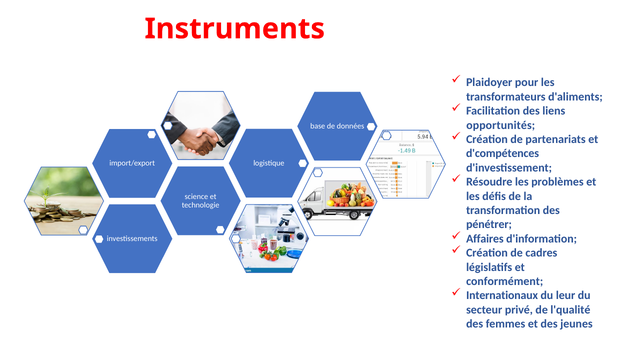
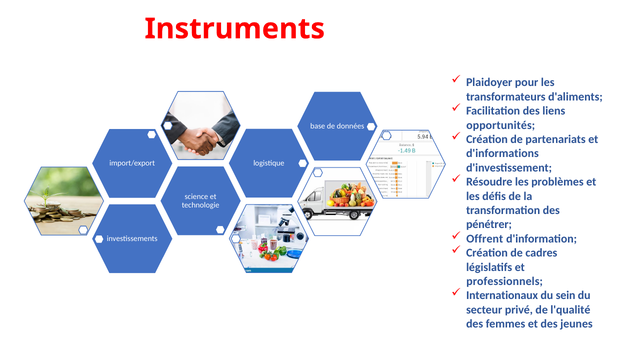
d'compétences: d'compétences -> d'informations
Affaires: Affaires -> Offrent
conformément: conformément -> professionnels
leur: leur -> sein
